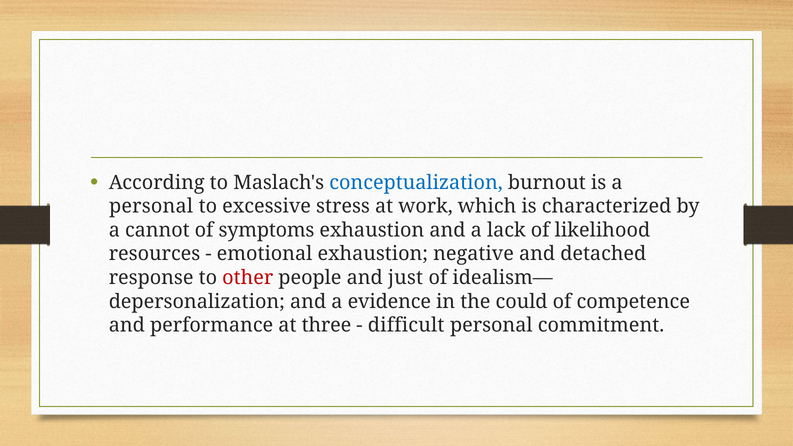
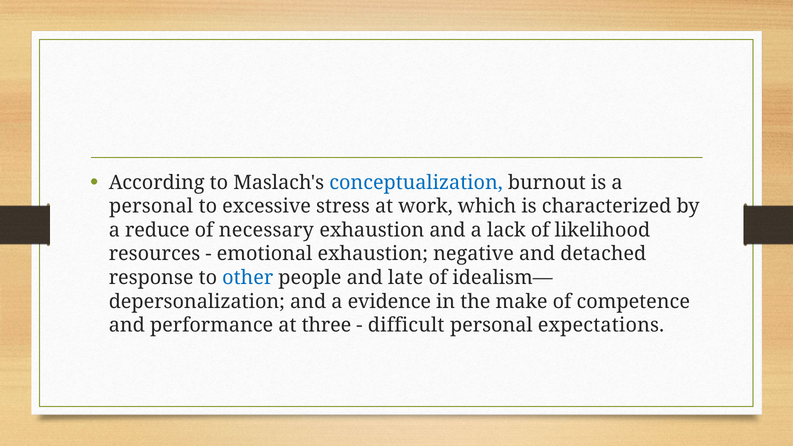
cannot: cannot -> reduce
symptoms: symptoms -> necessary
other colour: red -> blue
just: just -> late
could: could -> make
commitment: commitment -> expectations
